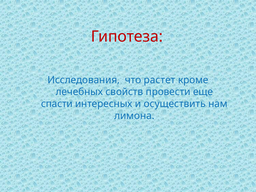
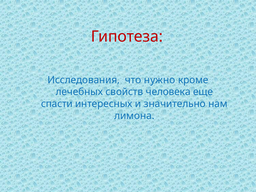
растет: растет -> нужно
провести: провести -> человека
осуществить: осуществить -> значительно
